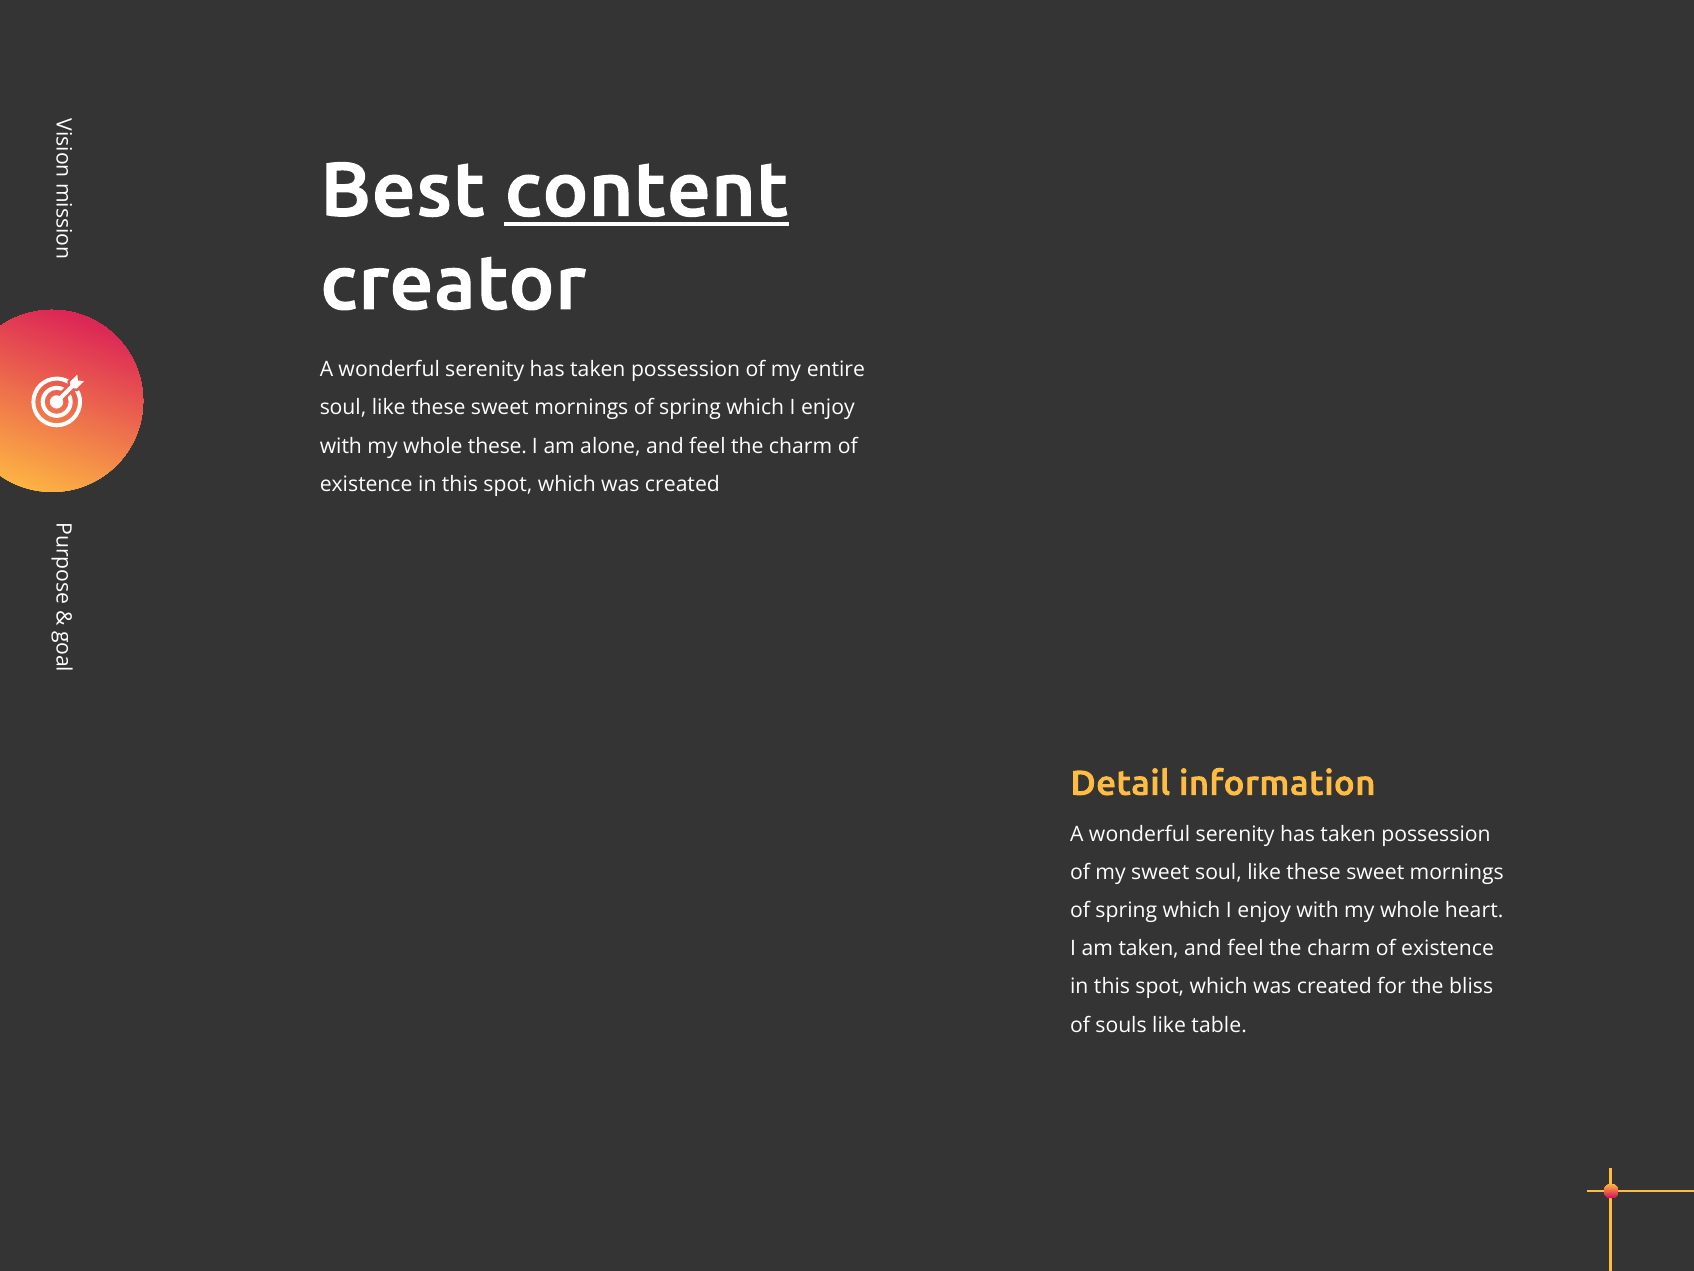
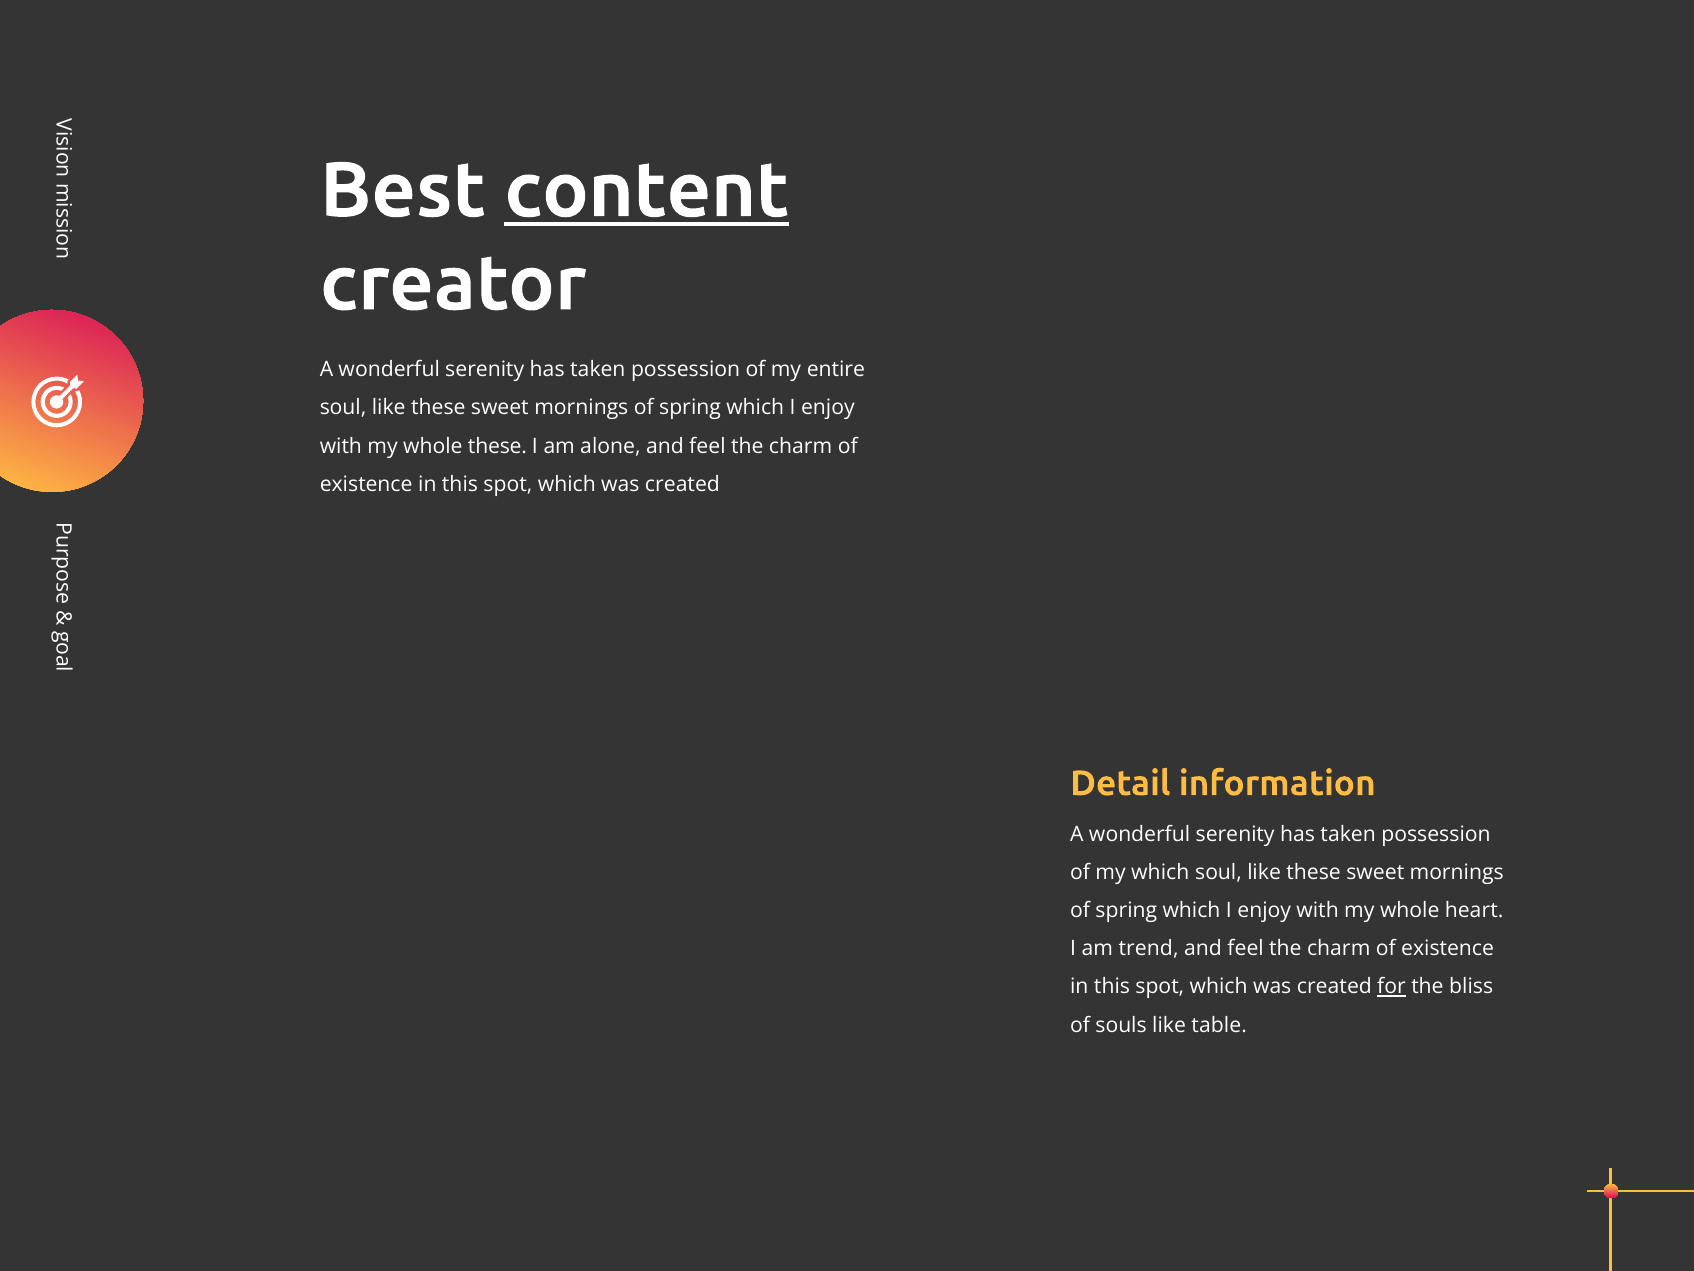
my sweet: sweet -> which
am taken: taken -> trend
for underline: none -> present
